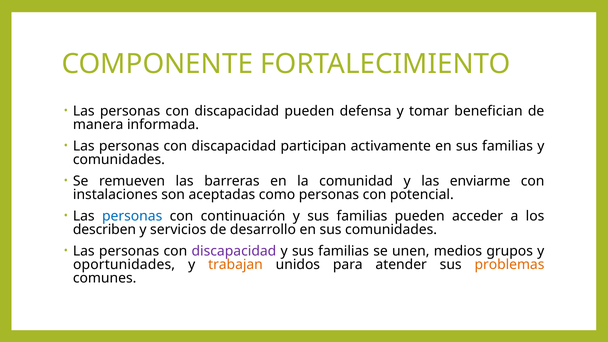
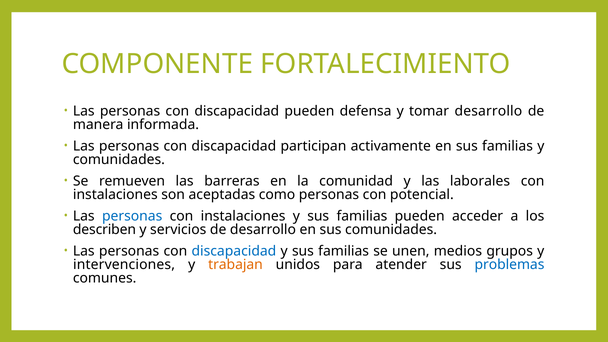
tomar benefician: benefician -> desarrollo
enviarme: enviarme -> laborales
continuación at (243, 216): continuación -> instalaciones
discapacidad at (234, 251) colour: purple -> blue
oportunidades: oportunidades -> intervenciones
problemas colour: orange -> blue
